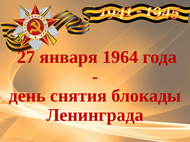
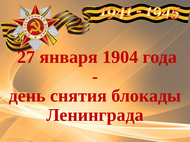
1964: 1964 -> 1904
